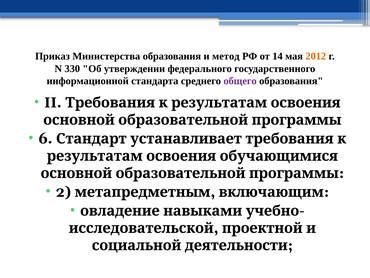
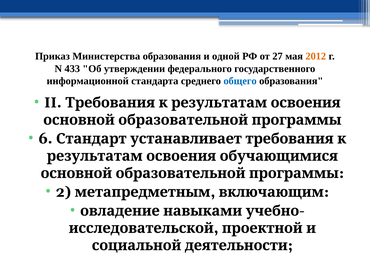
метод: метод -> одной
14: 14 -> 27
330: 330 -> 433
общего colour: purple -> blue
